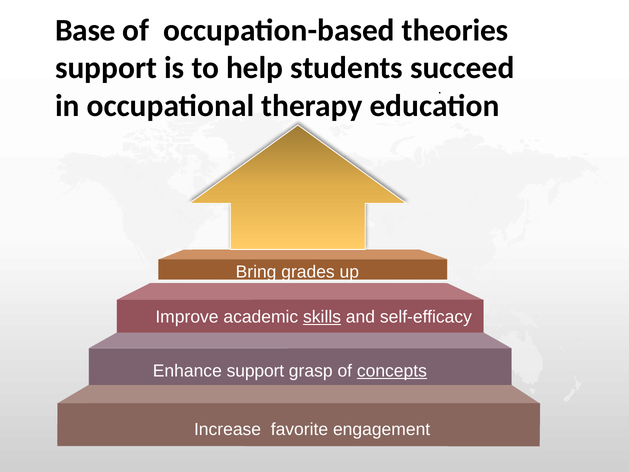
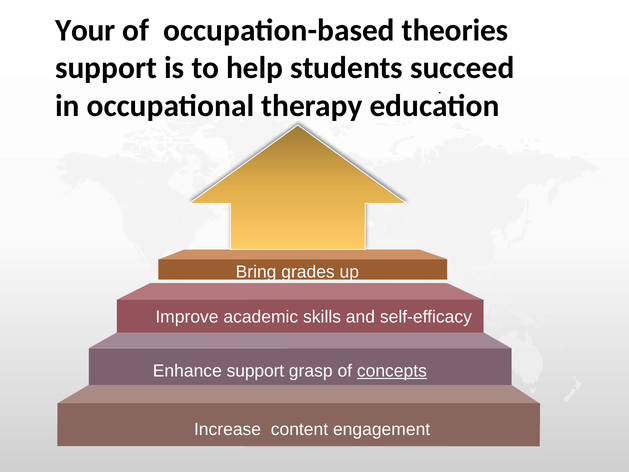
Base: Base -> Your
skills underline: present -> none
favorite: favorite -> content
